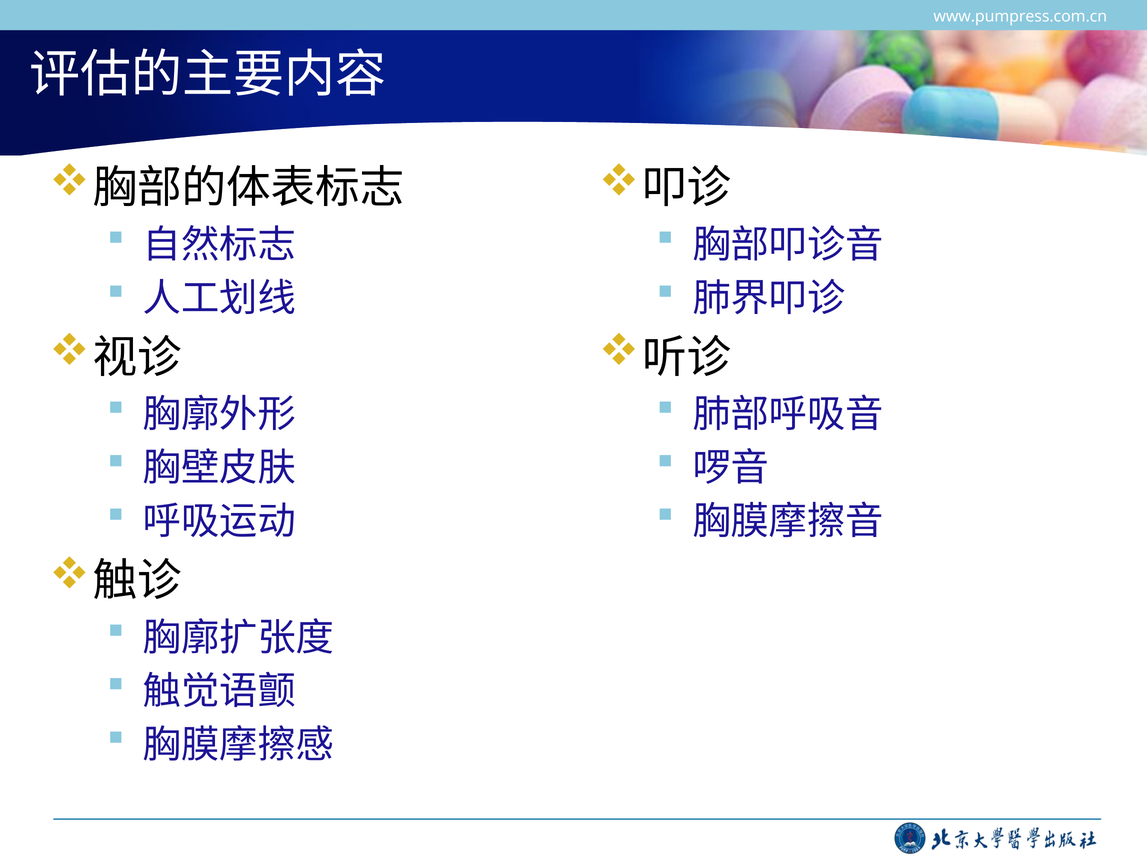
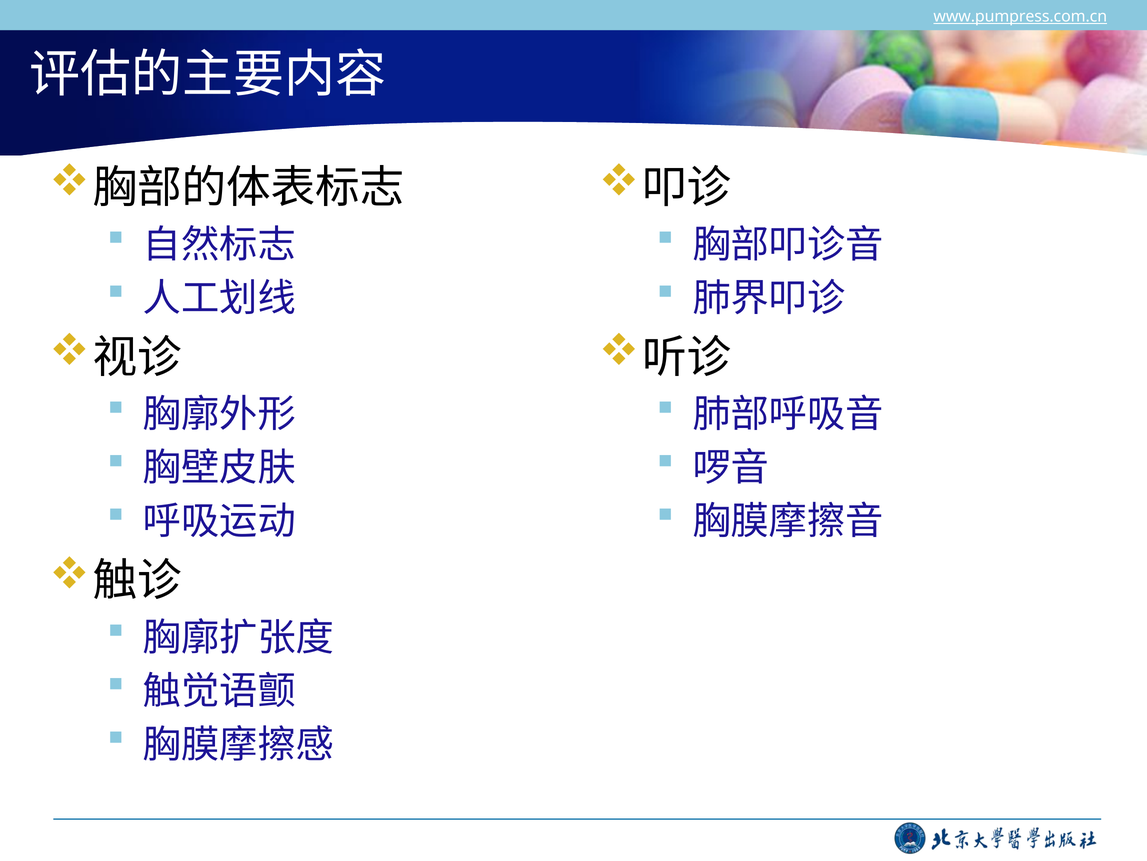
www.pumpress.com.cn underline: none -> present
